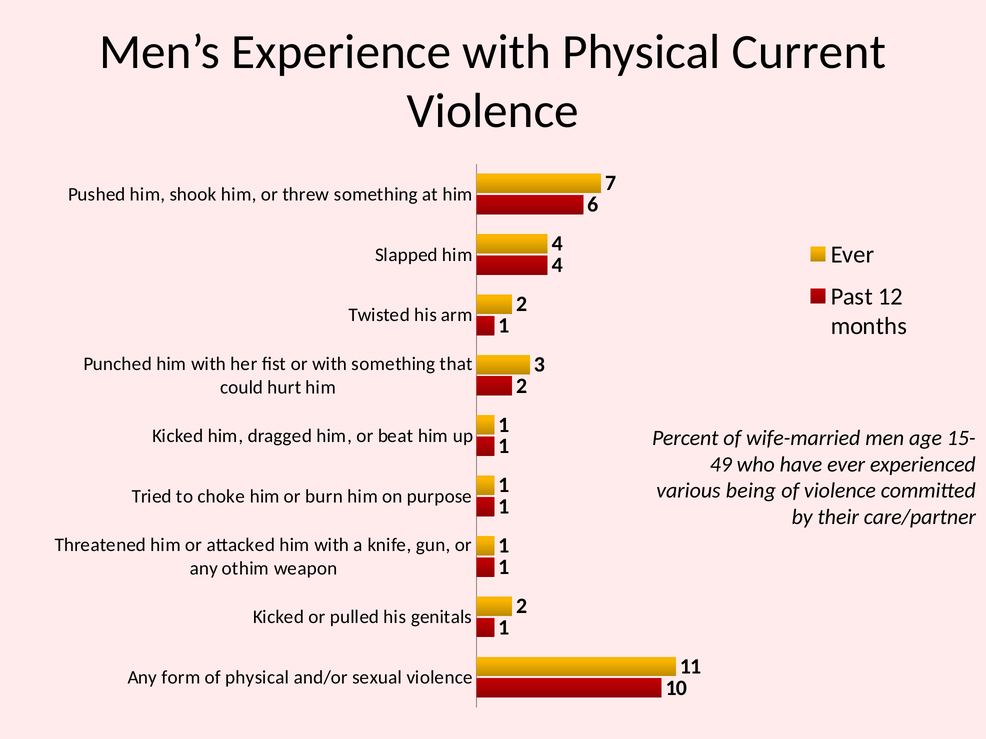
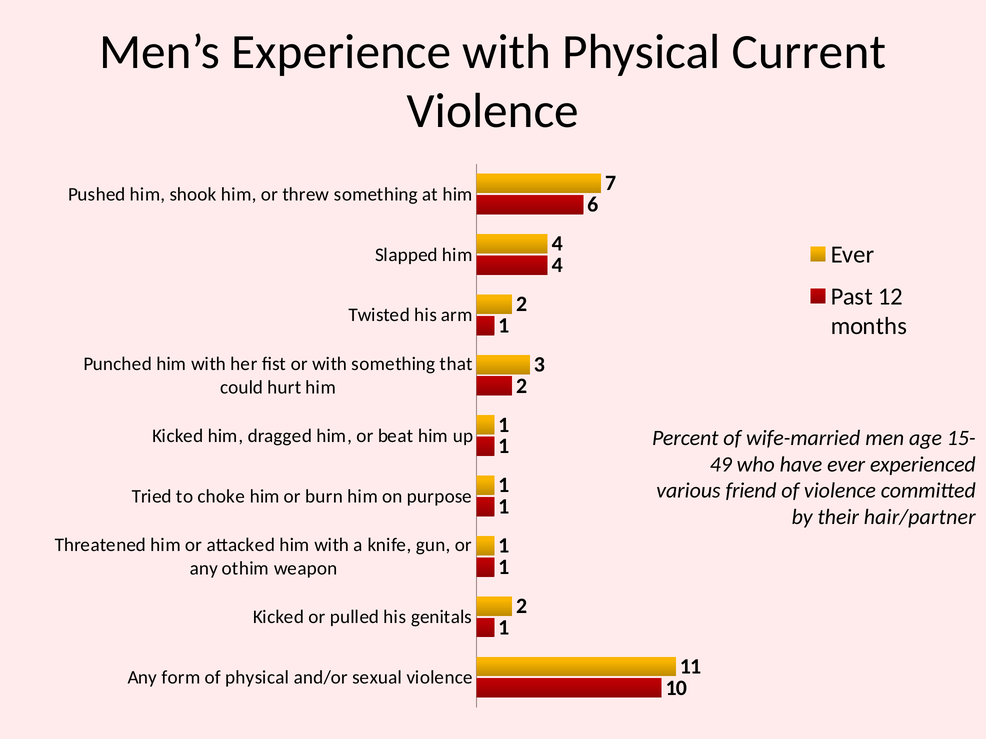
being: being -> friend
care/partner: care/partner -> hair/partner
